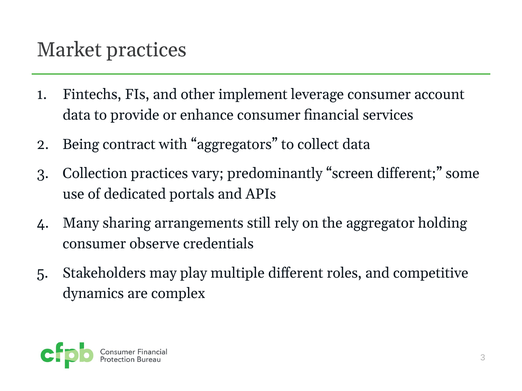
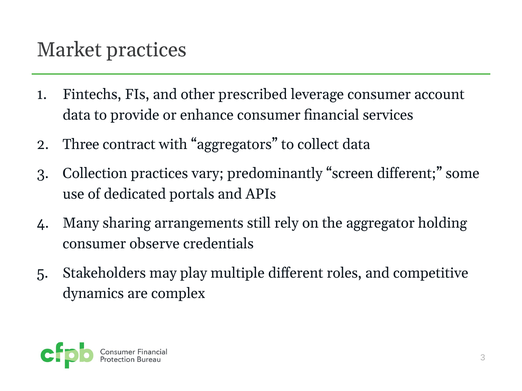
implement: implement -> prescribed
Being: Being -> Three
